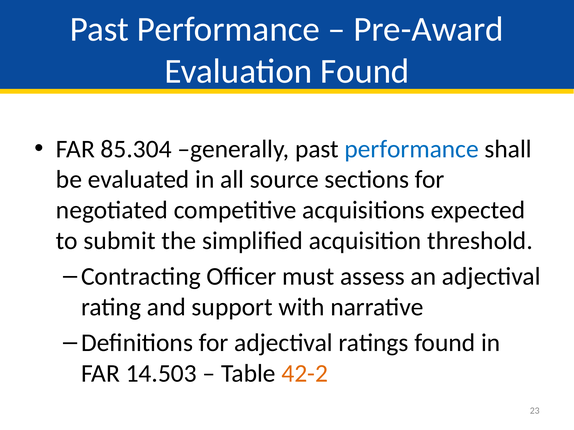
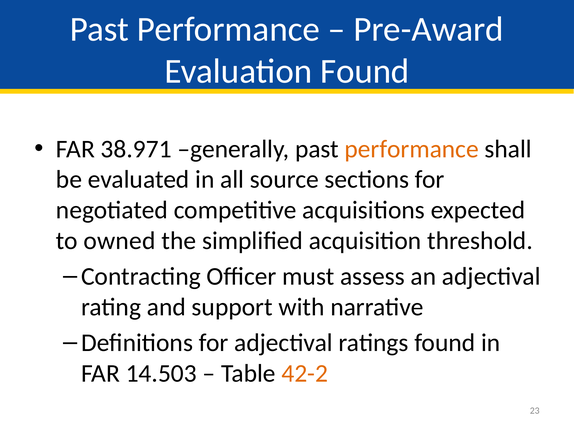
85.304: 85.304 -> 38.971
performance at (412, 149) colour: blue -> orange
submit: submit -> owned
